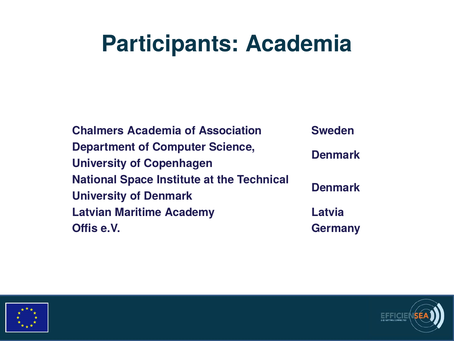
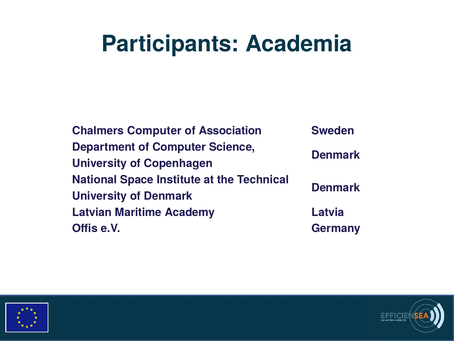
Chalmers Academia: Academia -> Computer
